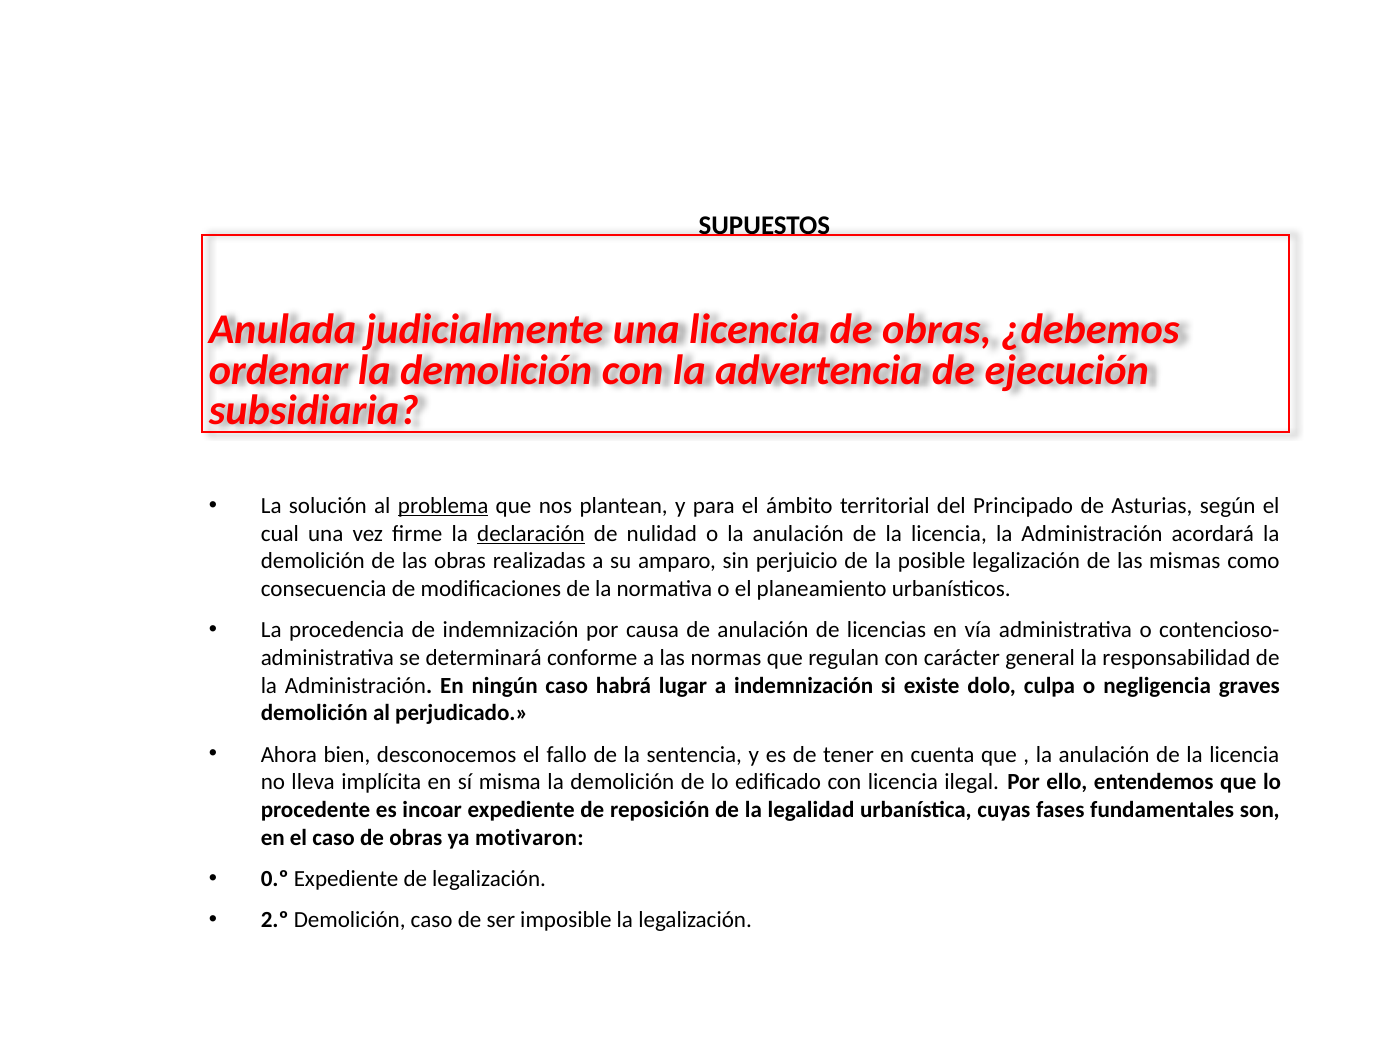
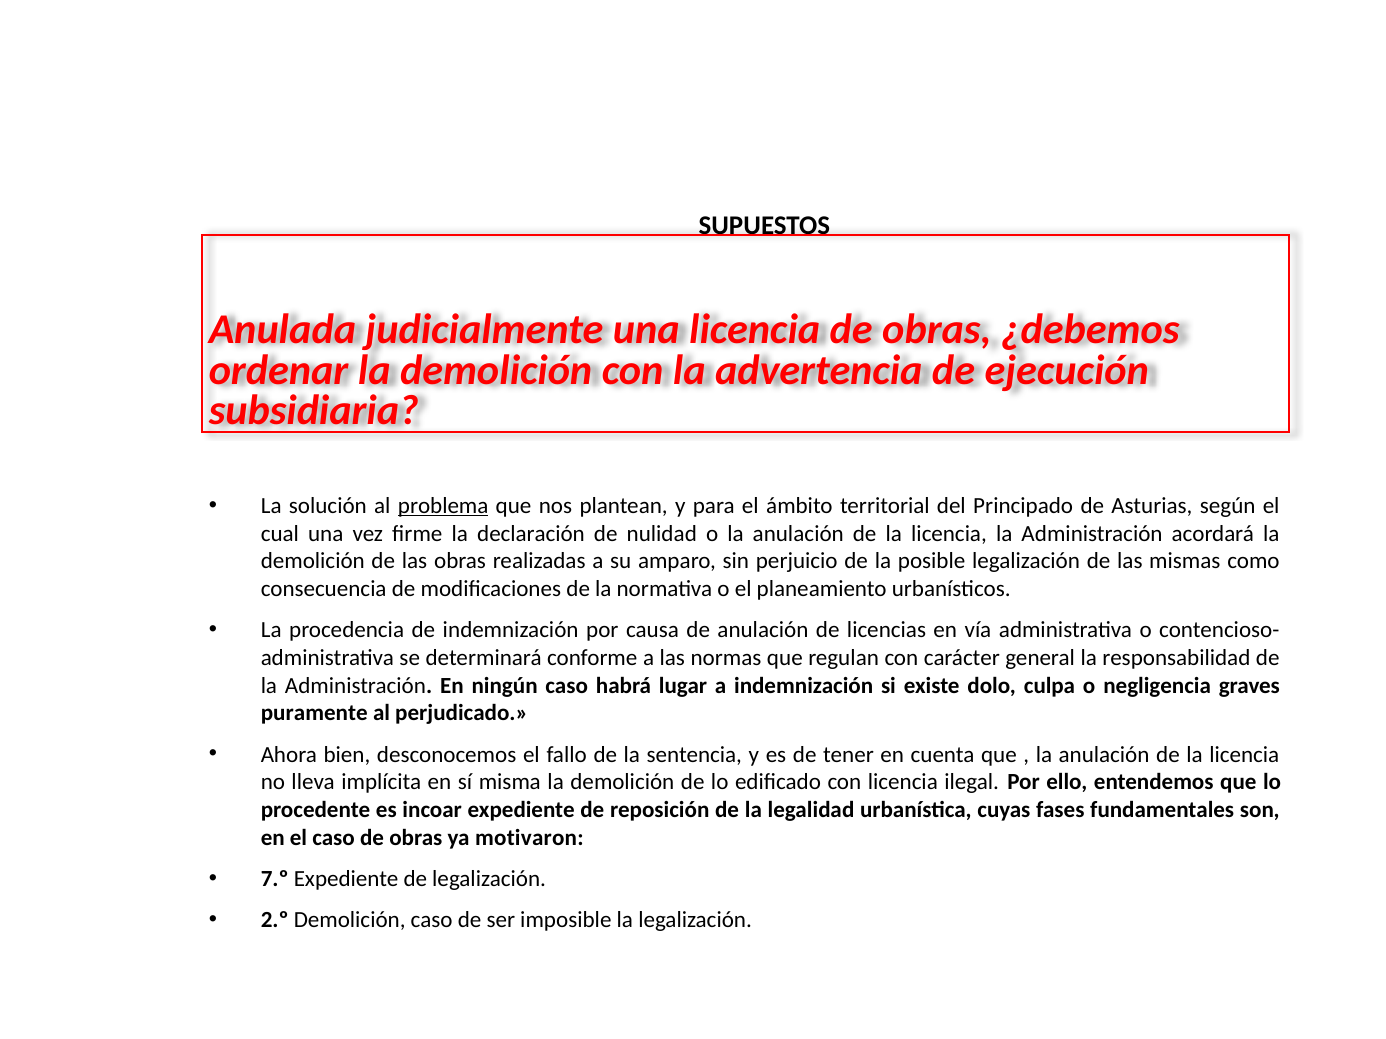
declaración underline: present -> none
demolición at (314, 714): demolición -> puramente
0.º: 0.º -> 7.º
